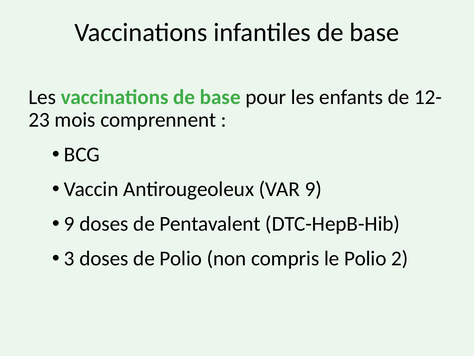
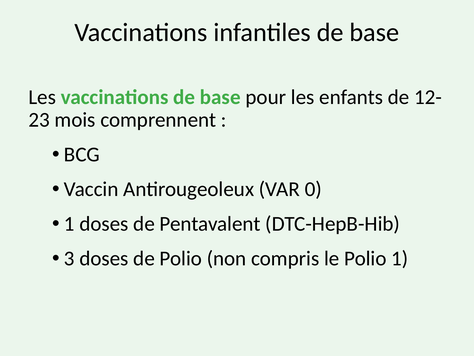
VAR 9: 9 -> 0
9 at (69, 224): 9 -> 1
Polio 2: 2 -> 1
